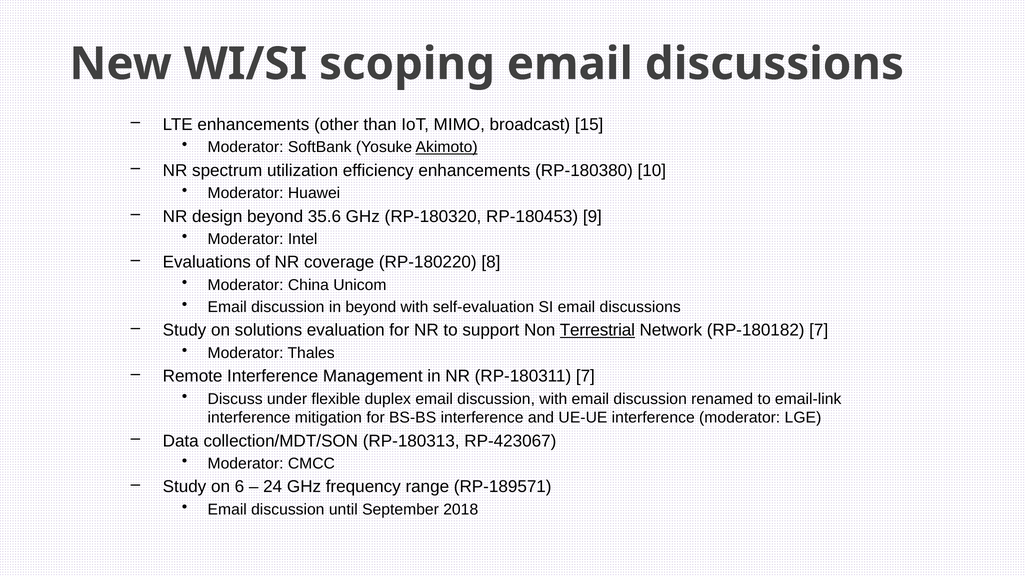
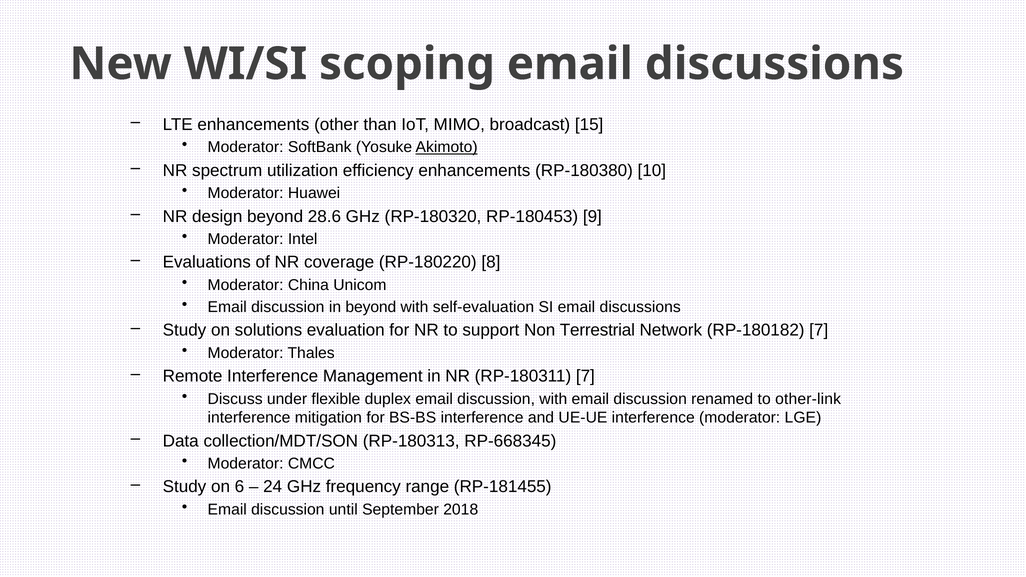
35.6: 35.6 -> 28.6
Terrestrial underline: present -> none
email-link: email-link -> other-link
RP‑423067: RP‑423067 -> RP‑668345
RP-189571: RP-189571 -> RP-181455
